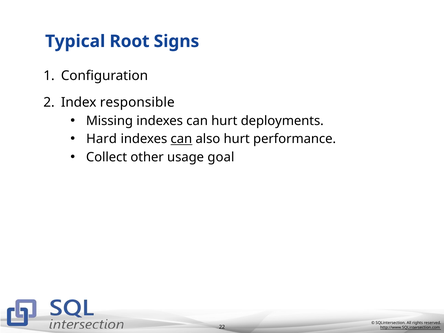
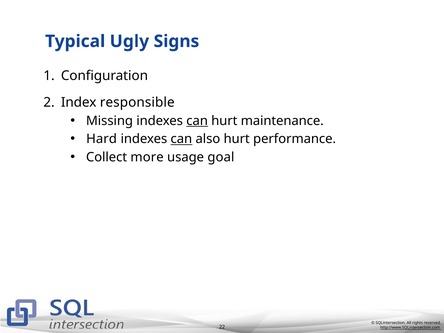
Root: Root -> Ugly
can at (197, 121) underline: none -> present
deployments: deployments -> maintenance
other: other -> more
